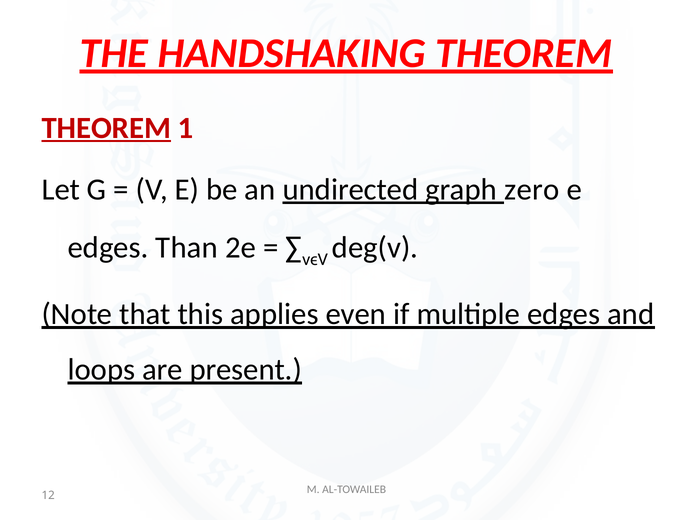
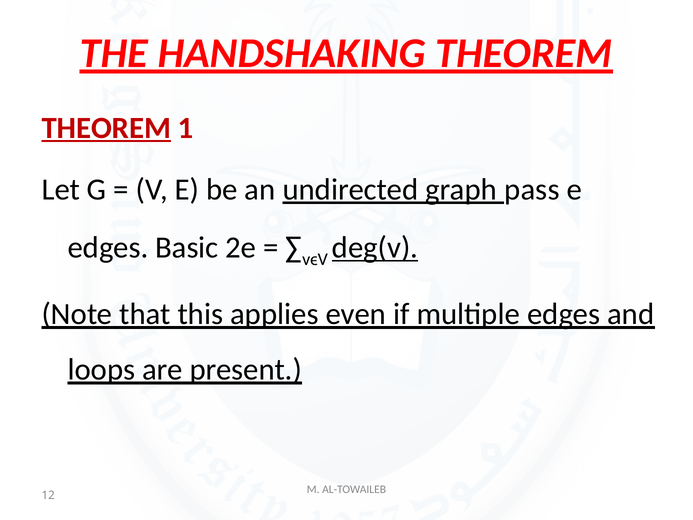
zero: zero -> pass
Than: Than -> Basic
deg(v underline: none -> present
